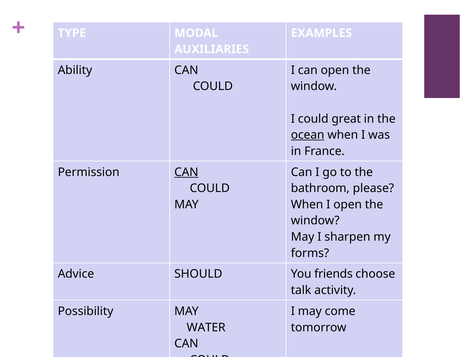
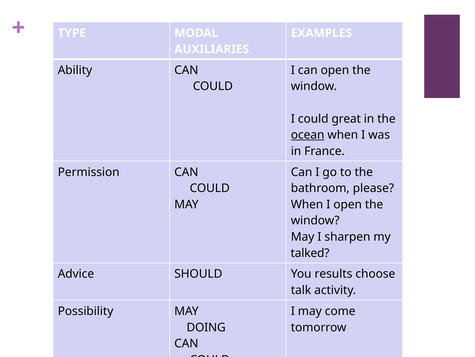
CAN at (186, 172) underline: present -> none
forms: forms -> talked
friends: friends -> results
WATER: WATER -> DOING
